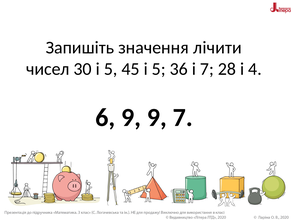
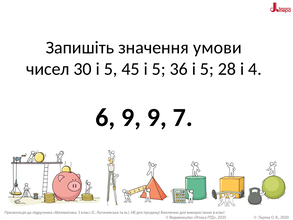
лічити: лічити -> умови
36 і 7: 7 -> 5
